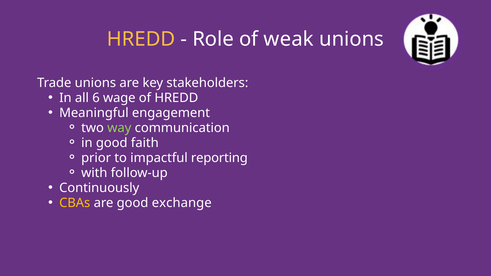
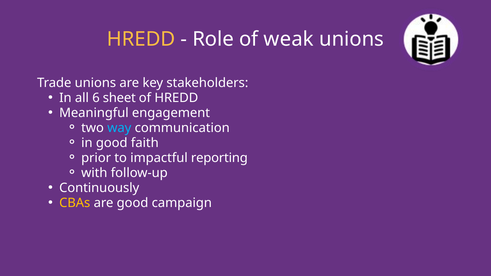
wage: wage -> sheet
way colour: light green -> light blue
exchange: exchange -> campaign
